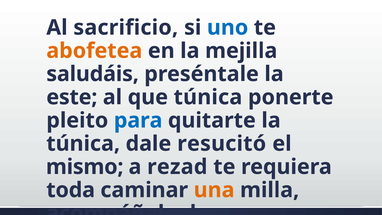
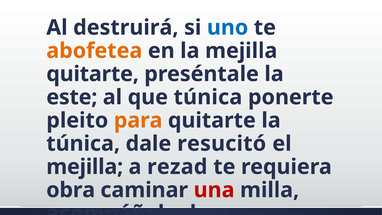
sacrificio: sacrificio -> destruirá
saludáis at (93, 74): saludáis -> quitarte
para colour: blue -> orange
mismo at (85, 167): mismo -> mejilla
toda: toda -> obra
una colour: orange -> red
